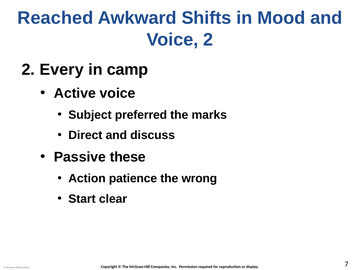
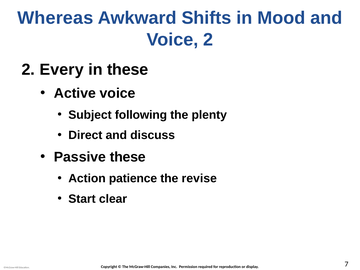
Reached: Reached -> Whereas
in camp: camp -> these
preferred: preferred -> following
marks: marks -> plenty
wrong: wrong -> revise
